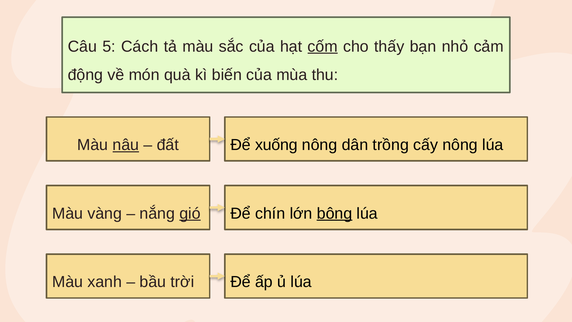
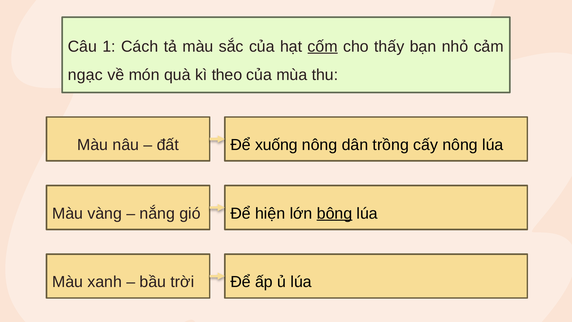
5: 5 -> 1
động: động -> ngạc
biến: biến -> theo
nâu underline: present -> none
gió underline: present -> none
chín: chín -> hiện
